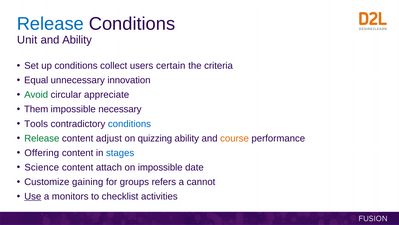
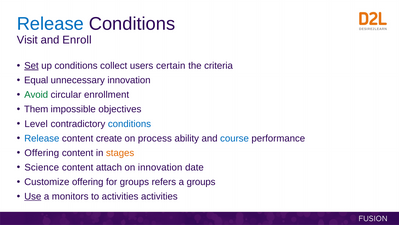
Unit: Unit -> Visit
and Ability: Ability -> Enroll
Set underline: none -> present
appreciate: appreciate -> enrollment
necessary: necessary -> objectives
Tools: Tools -> Level
Release at (42, 138) colour: green -> blue
adjust: adjust -> create
quizzing: quizzing -> process
course colour: orange -> blue
stages colour: blue -> orange
on impossible: impossible -> innovation
Customize gaining: gaining -> offering
a cannot: cannot -> groups
to checklist: checklist -> activities
